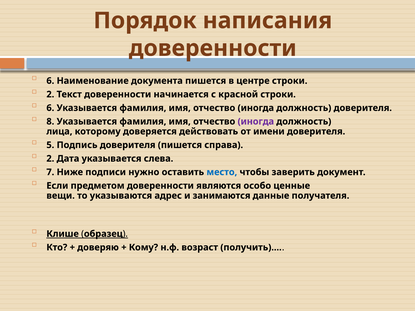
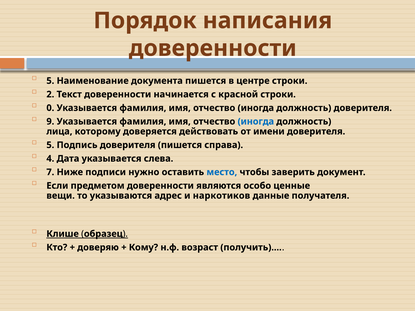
6 at (50, 81): 6 -> 5
6 at (50, 108): 6 -> 0
8: 8 -> 9
иногда at (256, 122) colour: purple -> blue
2 at (50, 159): 2 -> 4
занимаются: занимаются -> наркотиков
